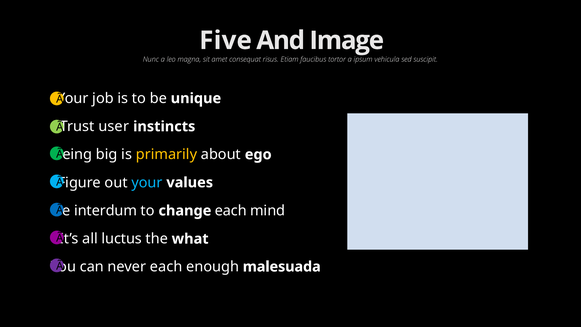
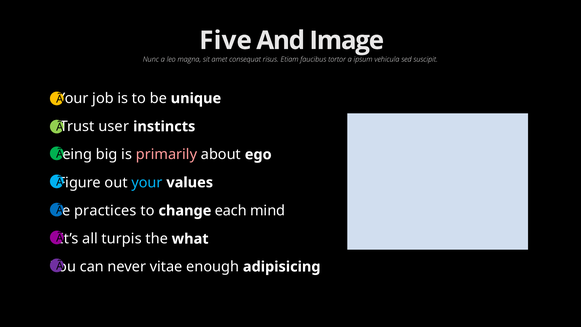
primarily colour: yellow -> pink
interdum: interdum -> practices
luctus: luctus -> turpis
never each: each -> vitae
malesuada: malesuada -> adipisicing
